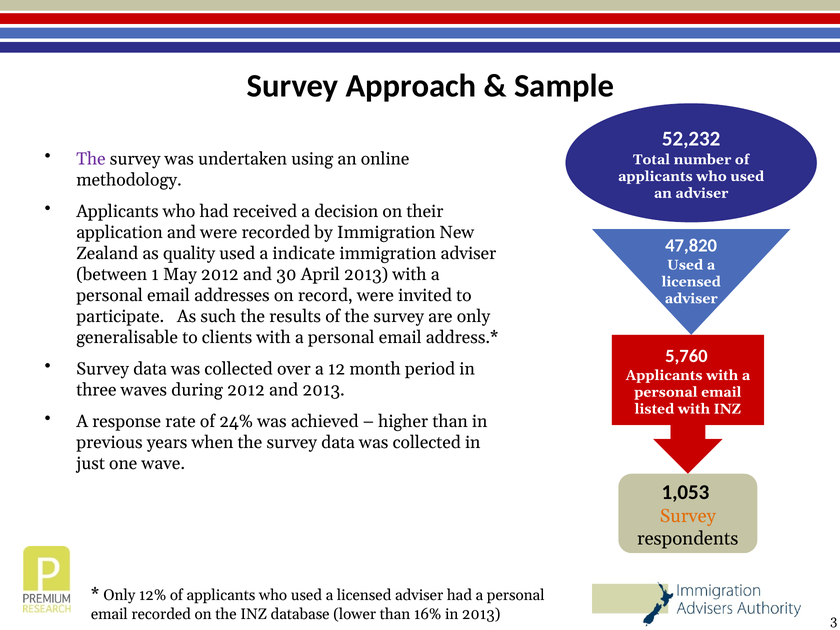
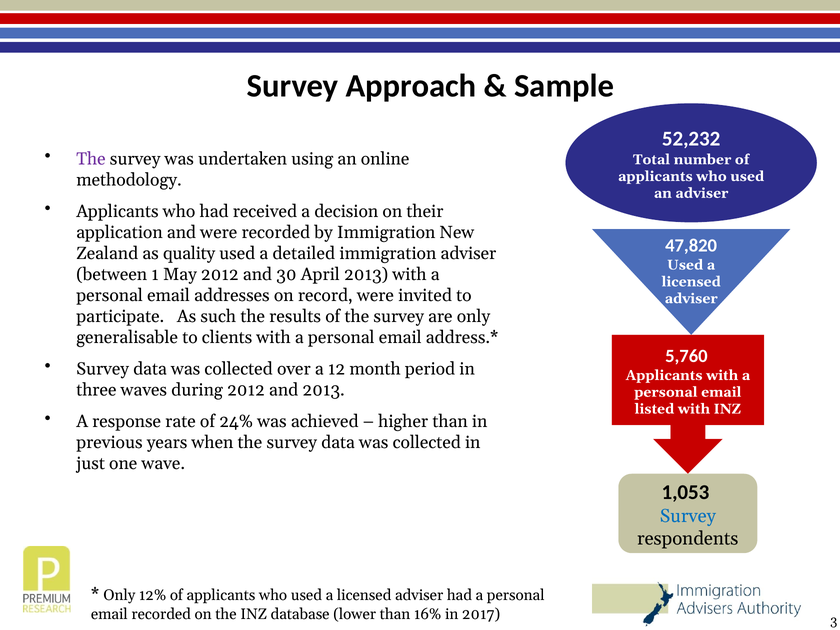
indicate: indicate -> detailed
Survey at (688, 516) colour: orange -> blue
in 2013: 2013 -> 2017
